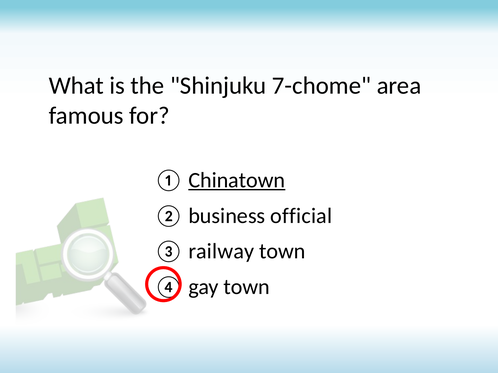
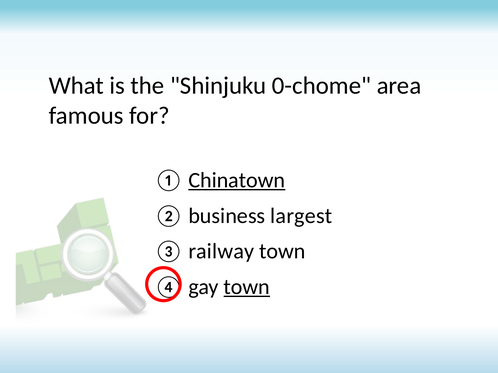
7-chome: 7-chome -> 0-chome
official: official -> largest
town at (247, 287) underline: none -> present
